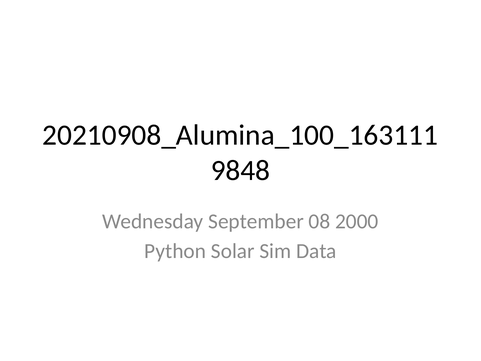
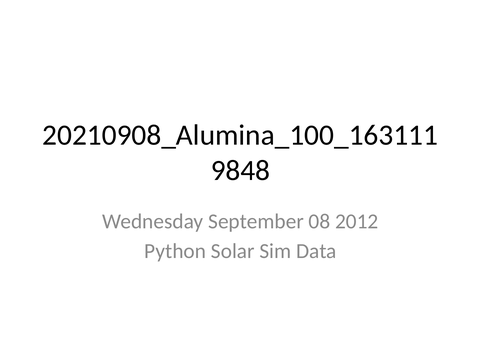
2000: 2000 -> 2012
